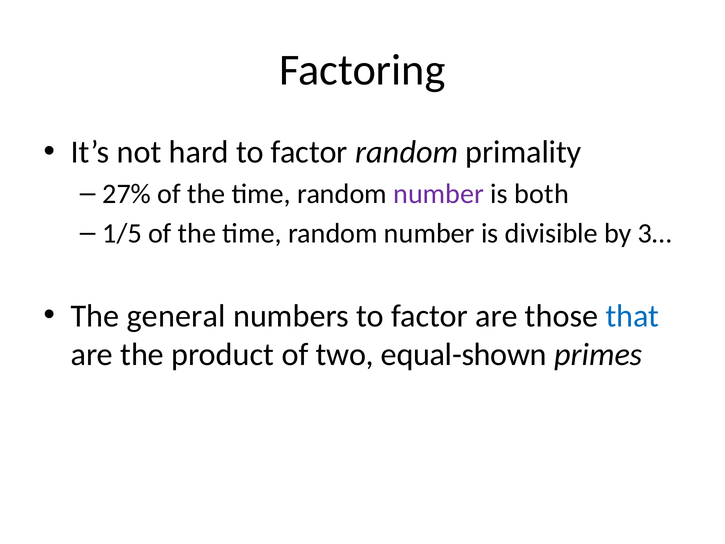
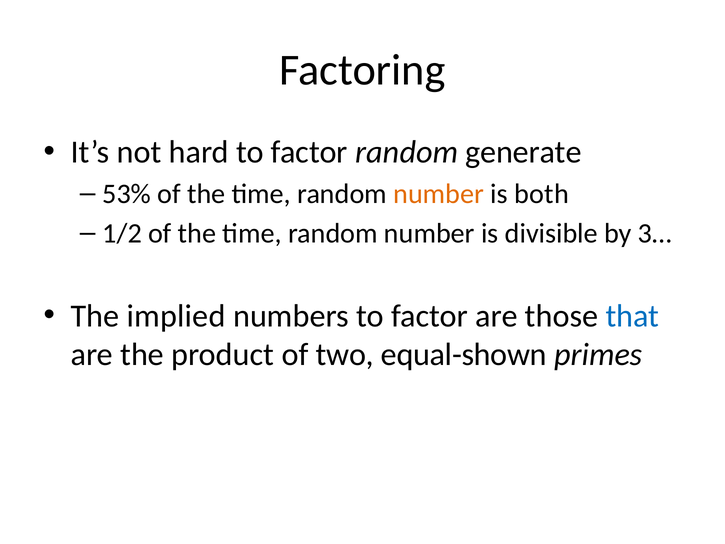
primality: primality -> generate
27%: 27% -> 53%
number at (439, 194) colour: purple -> orange
1/5: 1/5 -> 1/2
general: general -> implied
